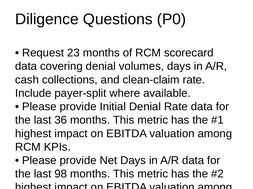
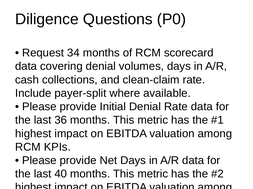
23: 23 -> 34
98: 98 -> 40
